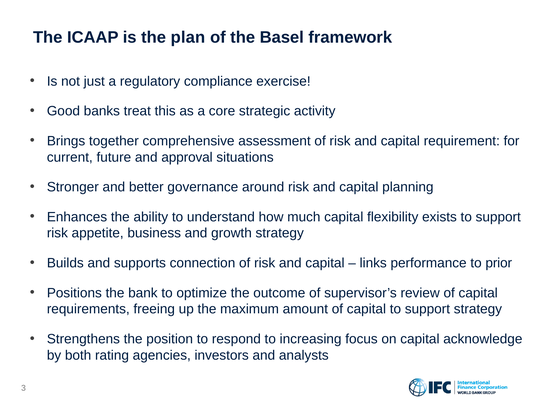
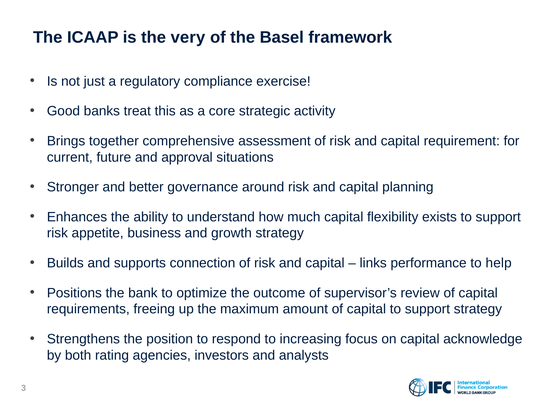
plan: plan -> very
prior: prior -> help
